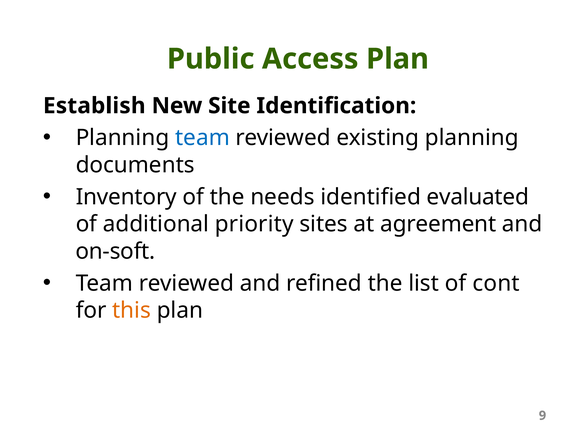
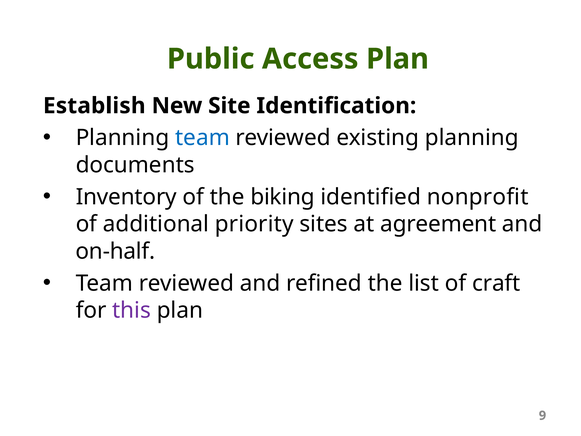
needs: needs -> biking
evaluated: evaluated -> nonprofit
on-soft: on-soft -> on-half
cont: cont -> craft
this colour: orange -> purple
